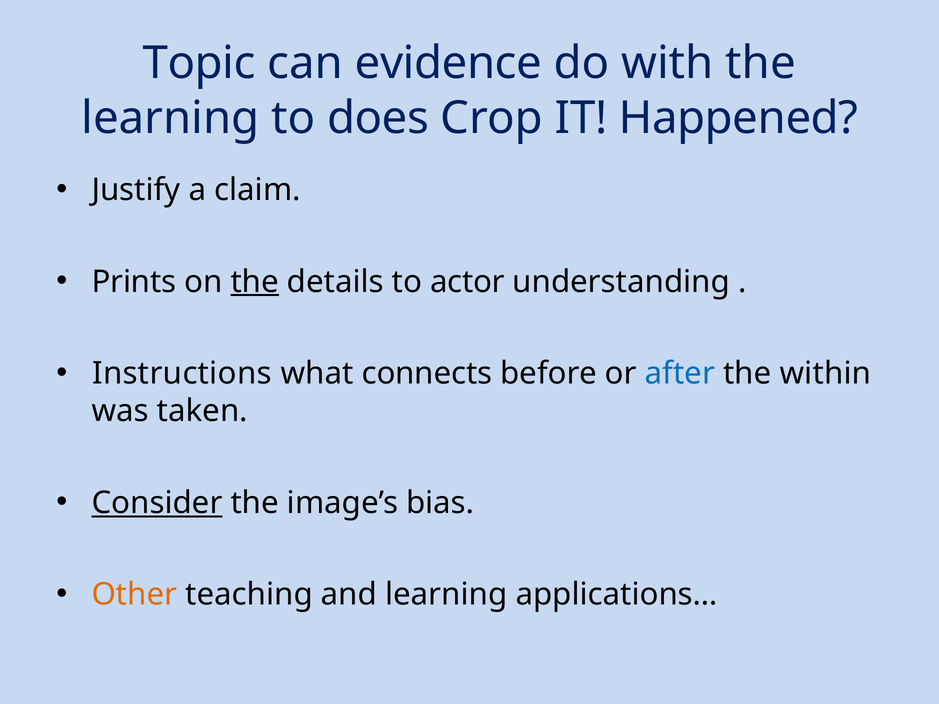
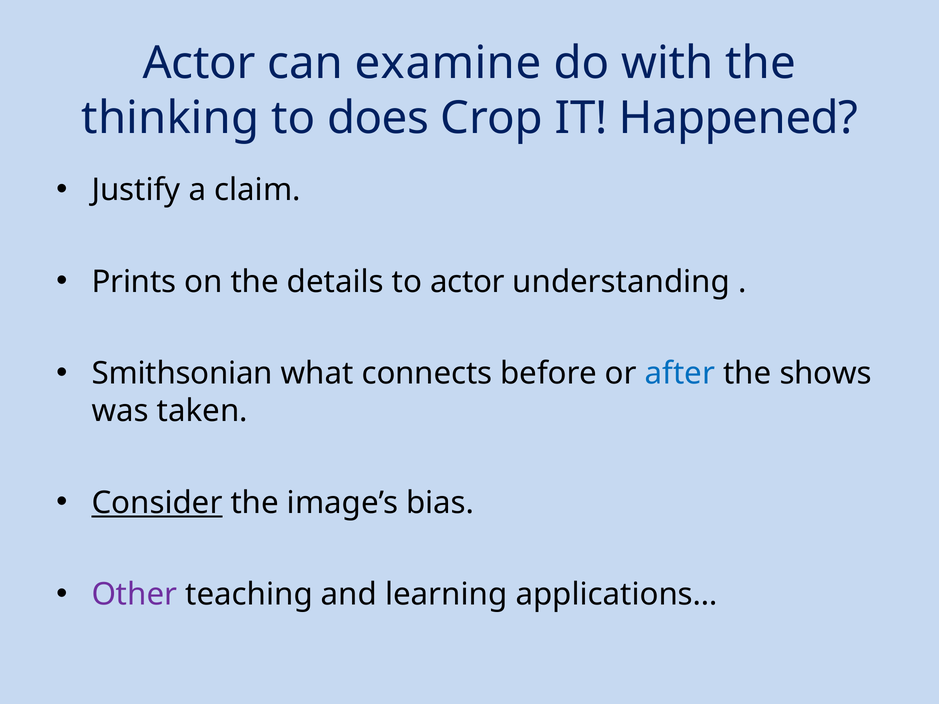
Topic at (199, 63): Topic -> Actor
evidence: evidence -> examine
learning at (170, 118): learning -> thinking
the at (255, 282) underline: present -> none
Instructions: Instructions -> Smithsonian
within: within -> shows
Other colour: orange -> purple
